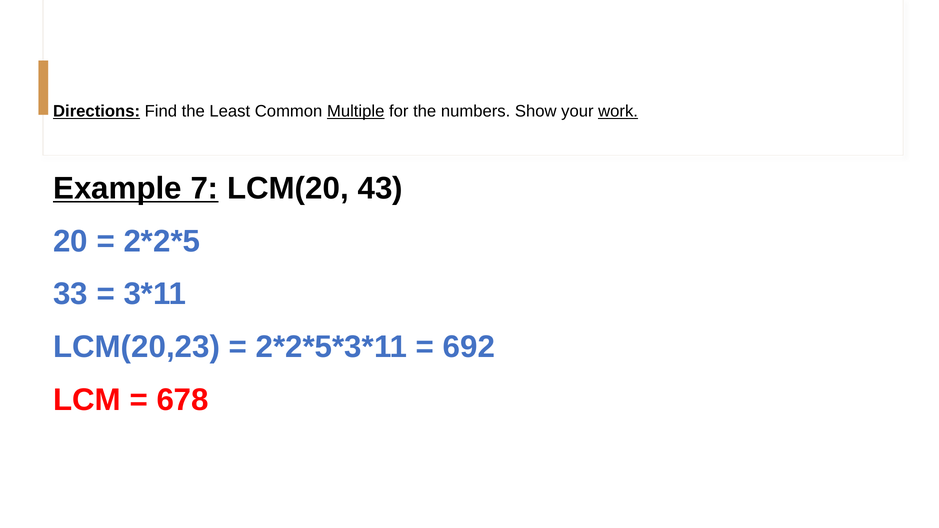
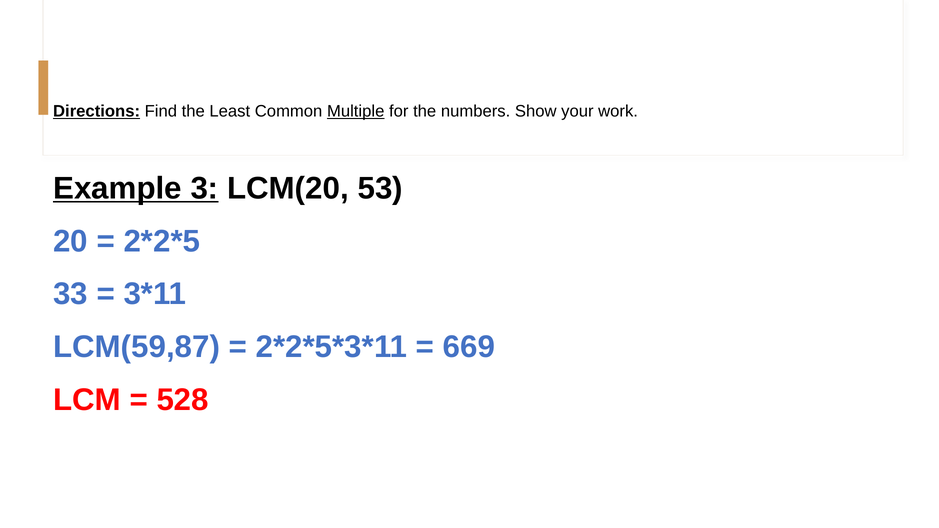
work underline: present -> none
7: 7 -> 3
43: 43 -> 53
LCM(20,23: LCM(20,23 -> LCM(59,87
692: 692 -> 669
678: 678 -> 528
